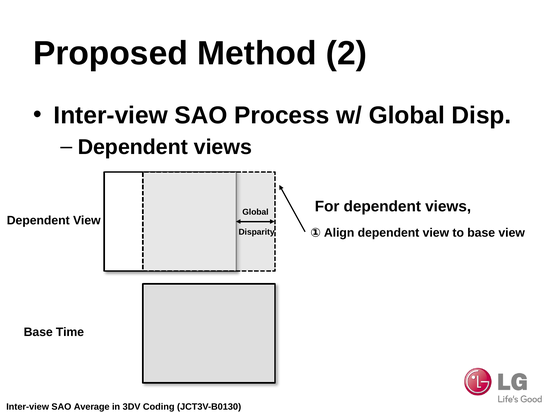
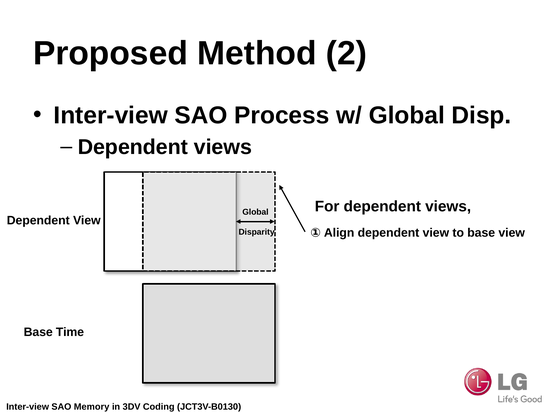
Average: Average -> Memory
